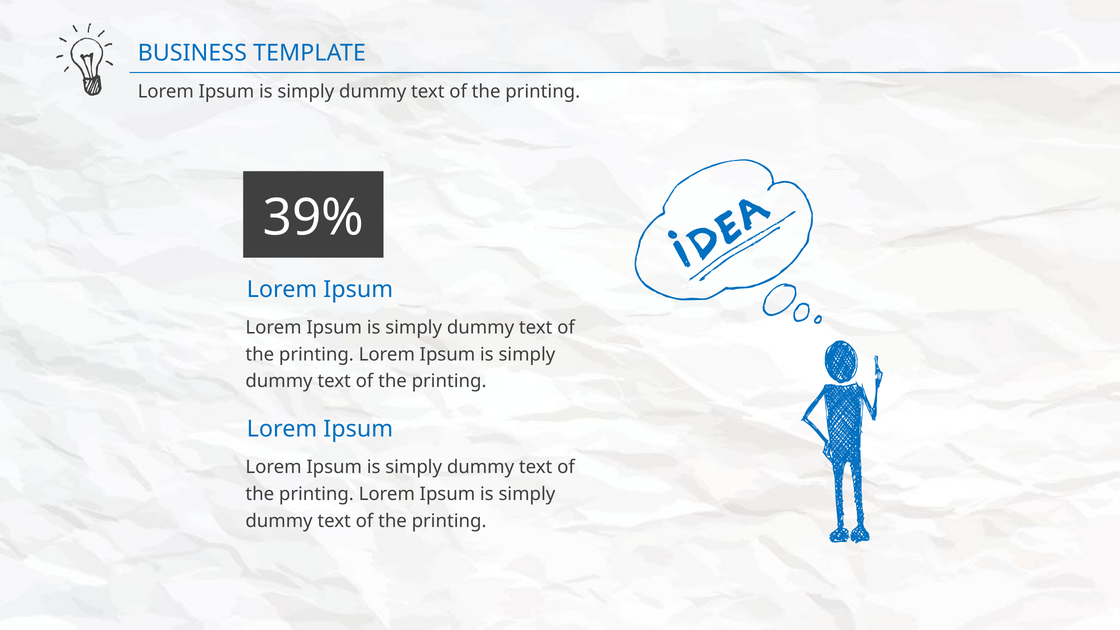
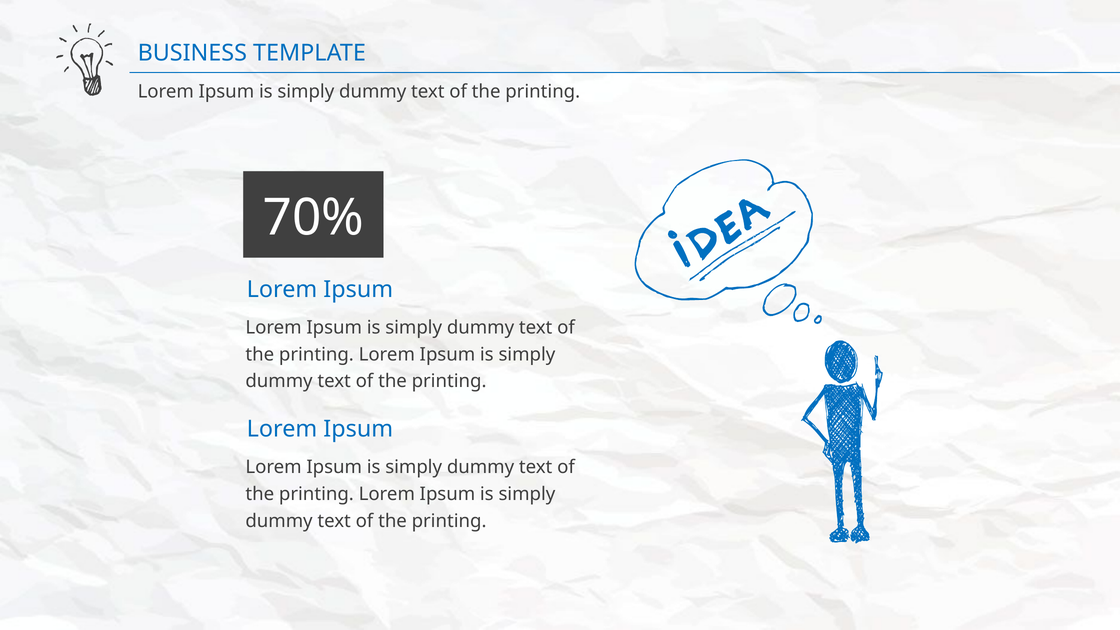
39%: 39% -> 70%
